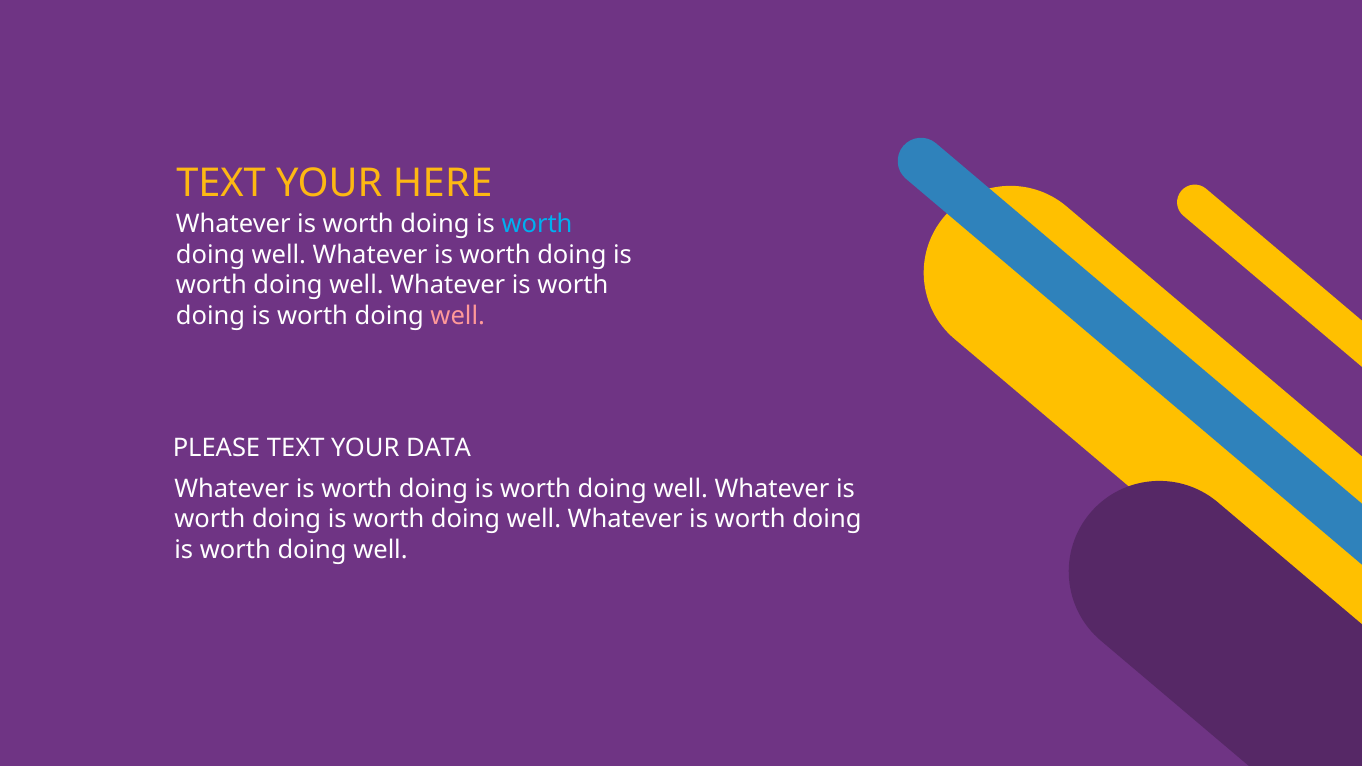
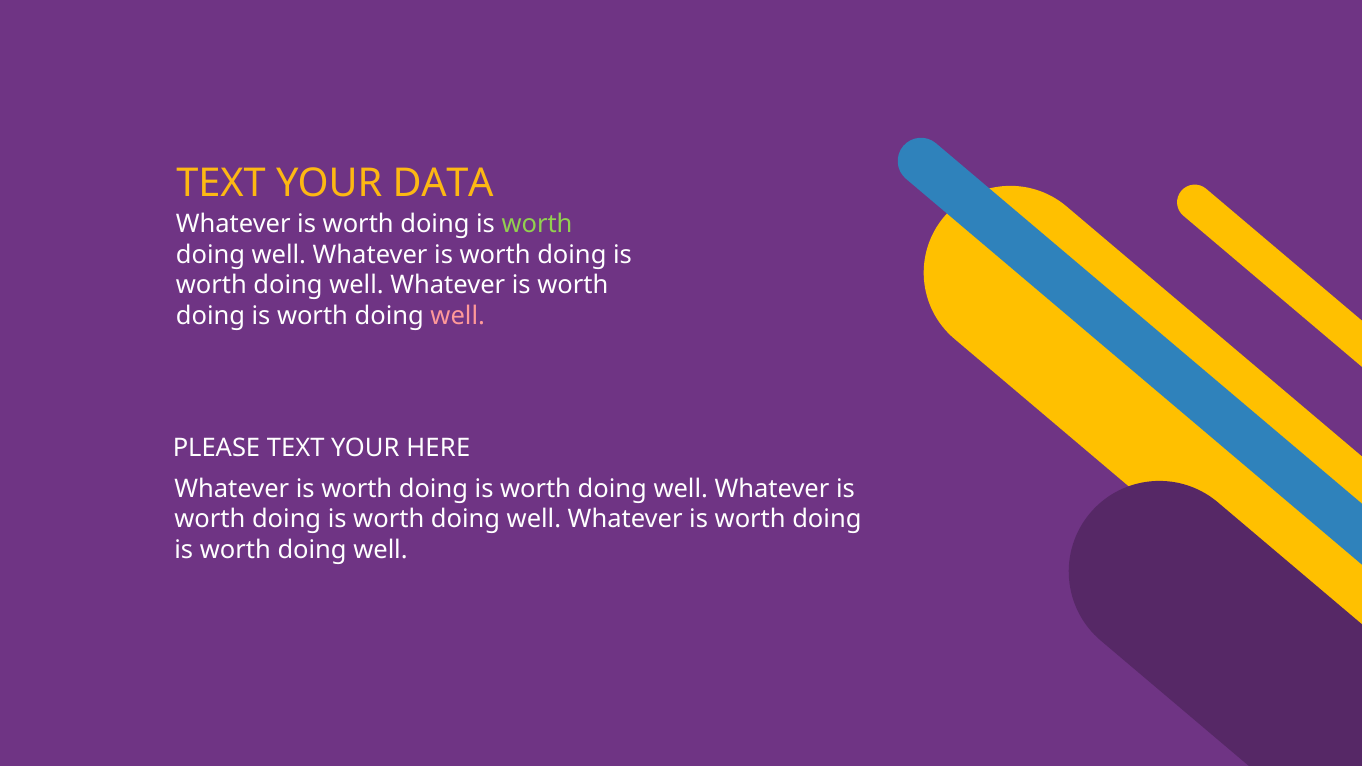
HERE: HERE -> DATA
worth at (537, 224) colour: light blue -> light green
DATA: DATA -> HERE
